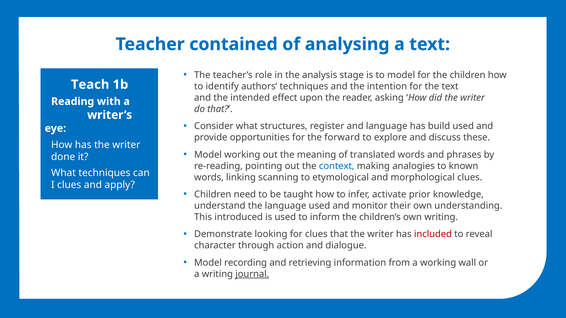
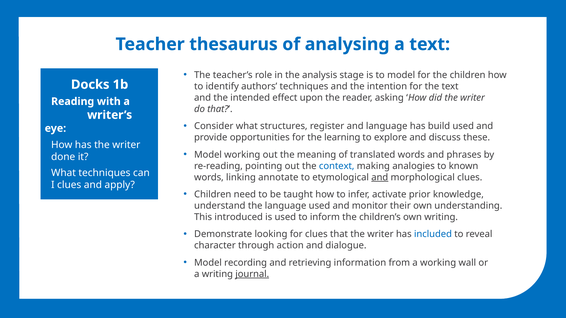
contained: contained -> thesaurus
Teach: Teach -> Docks
forward: forward -> learning
scanning: scanning -> annotate
and at (380, 177) underline: none -> present
included colour: red -> blue
